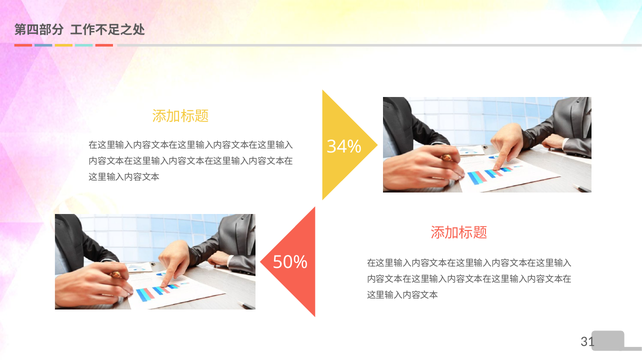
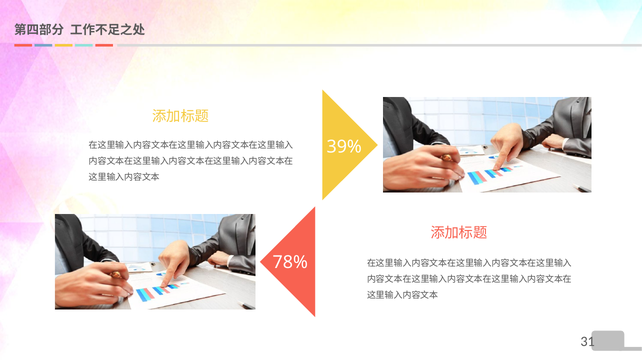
34%: 34% -> 39%
50%: 50% -> 78%
